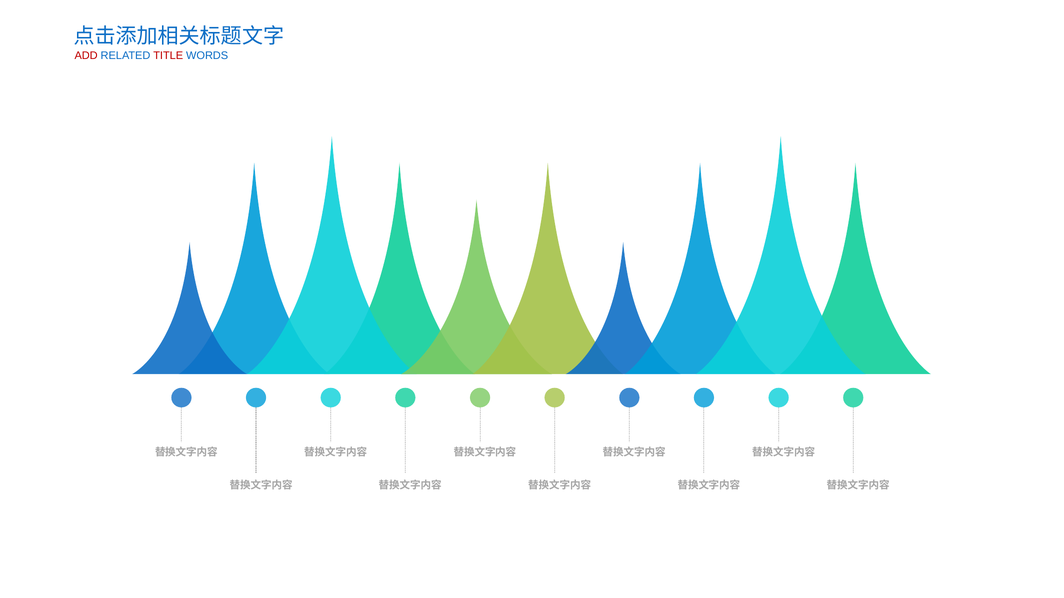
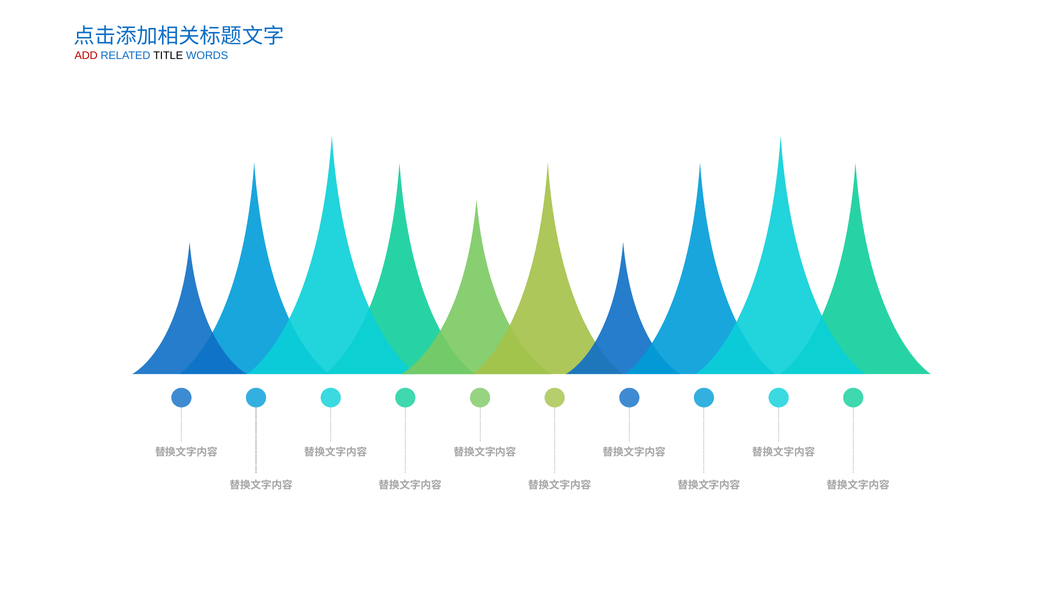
TITLE colour: red -> black
